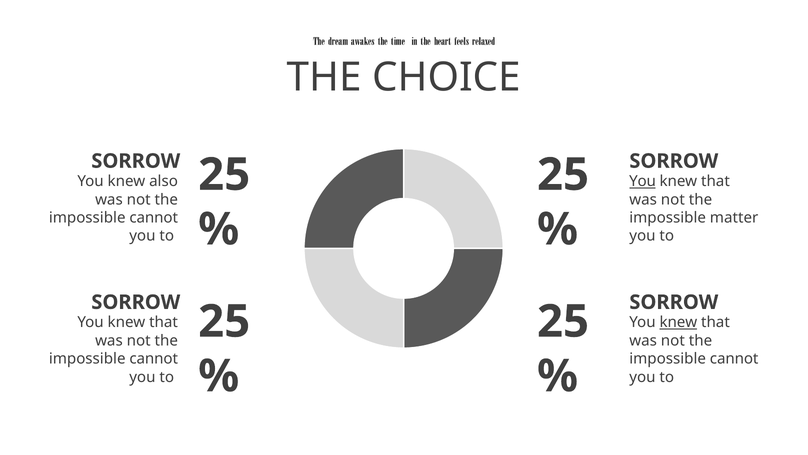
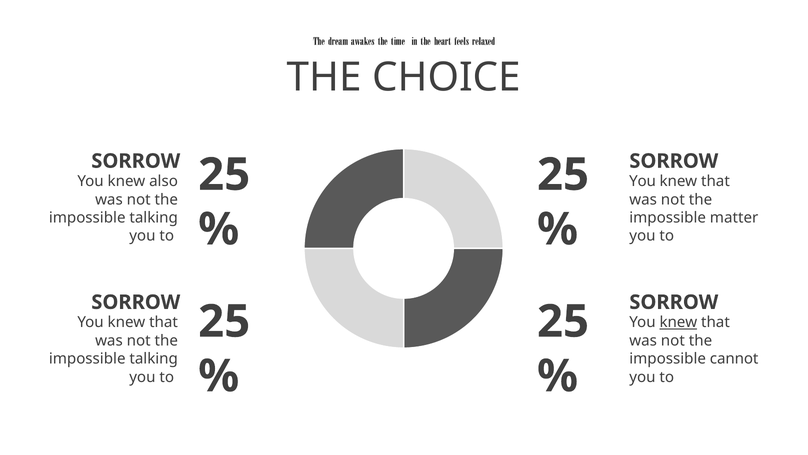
You at (643, 181) underline: present -> none
cannot at (154, 217): cannot -> talking
cannot at (154, 358): cannot -> talking
